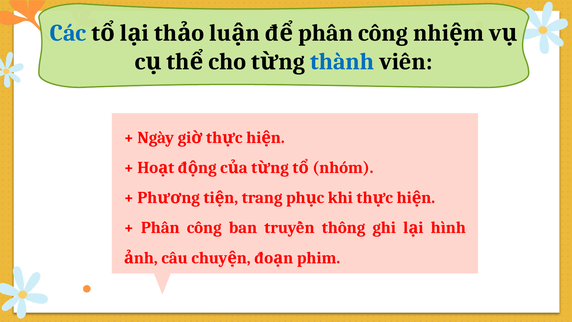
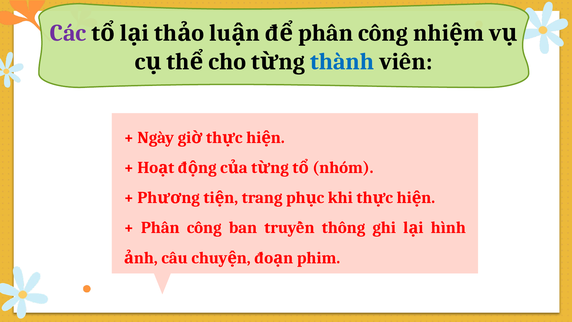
Các colour: blue -> purple
